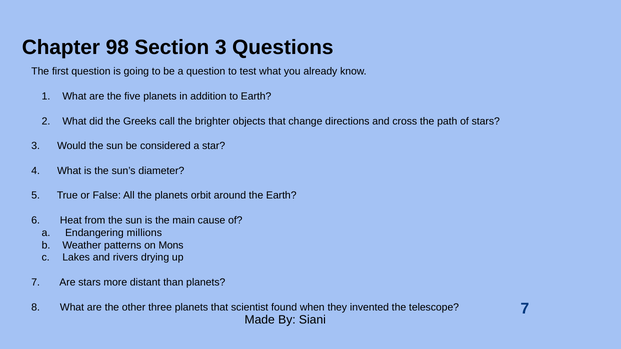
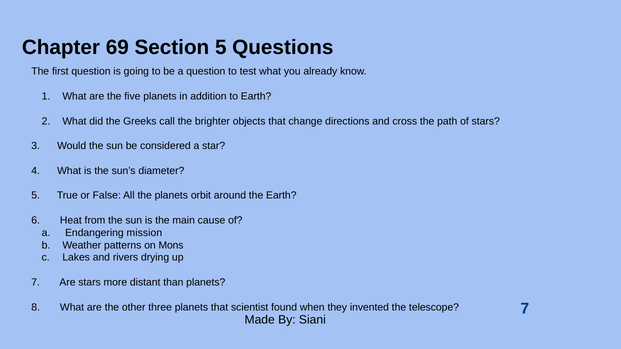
98: 98 -> 69
Section 3: 3 -> 5
millions: millions -> mission
